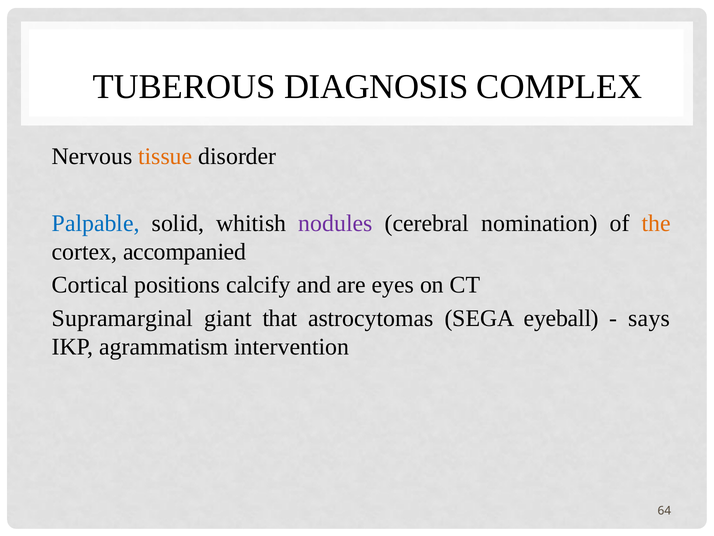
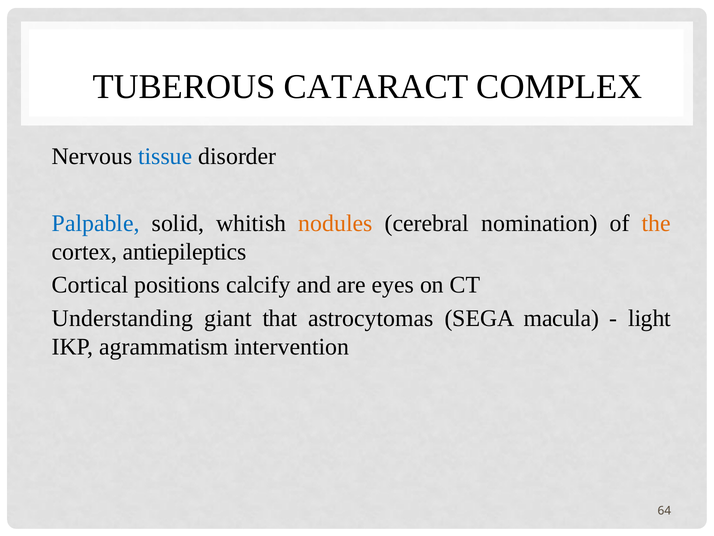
DIAGNOSIS: DIAGNOSIS -> CATARACT
tissue colour: orange -> blue
nodules colour: purple -> orange
accompanied: accompanied -> antiepileptics
Supramarginal: Supramarginal -> Understanding
eyeball: eyeball -> macula
says: says -> light
